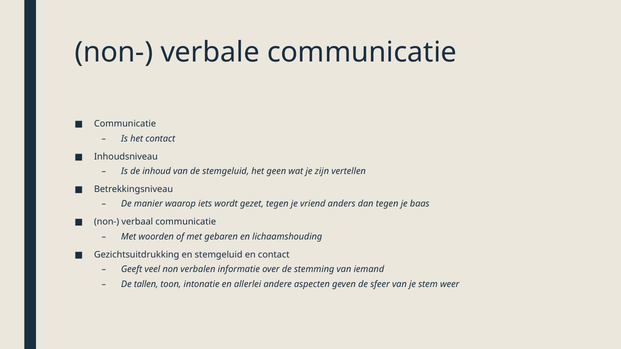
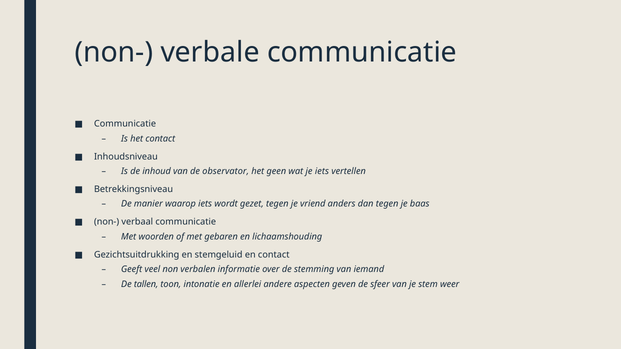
de stemgeluid: stemgeluid -> observator
je zijn: zijn -> iets
